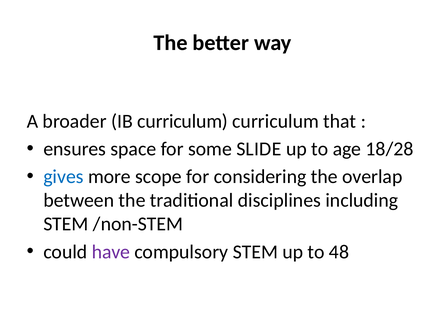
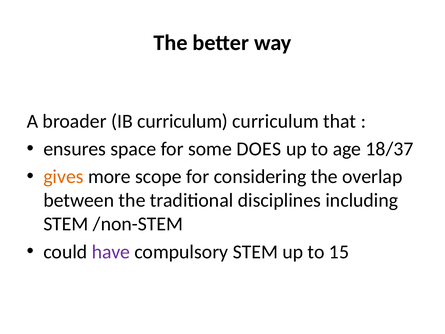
SLIDE: SLIDE -> DOES
18/28: 18/28 -> 18/37
gives colour: blue -> orange
48: 48 -> 15
